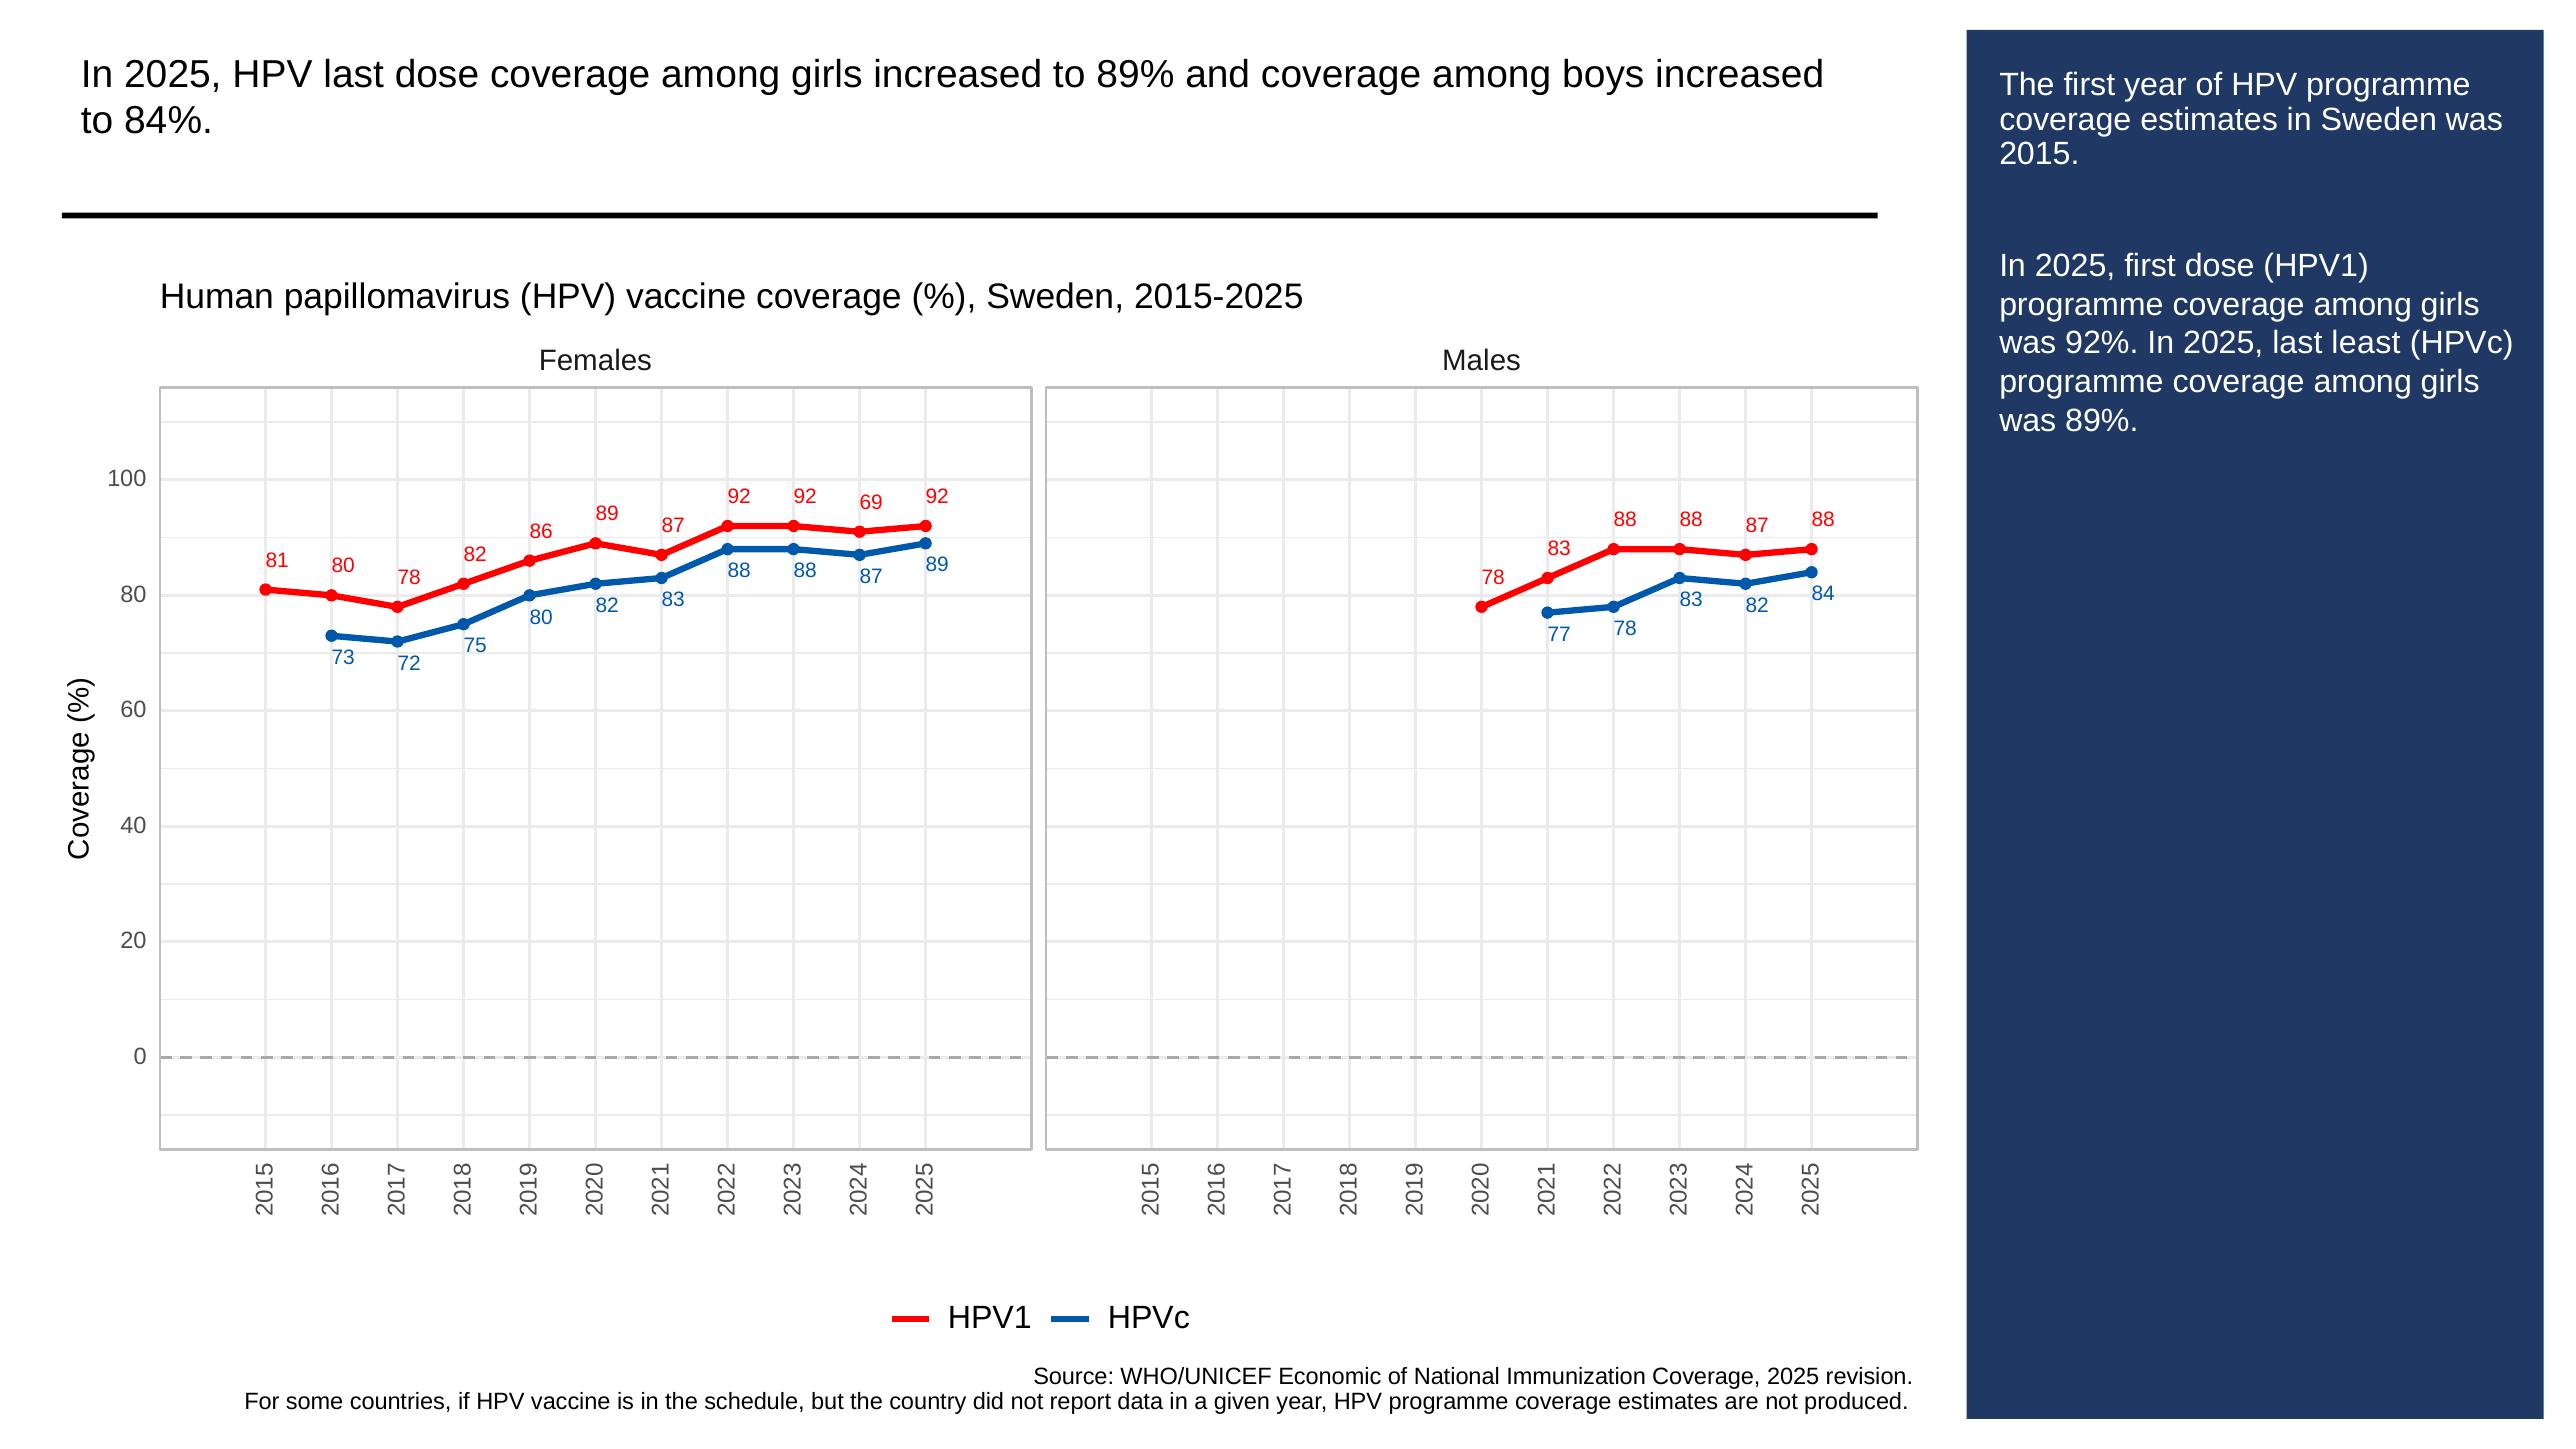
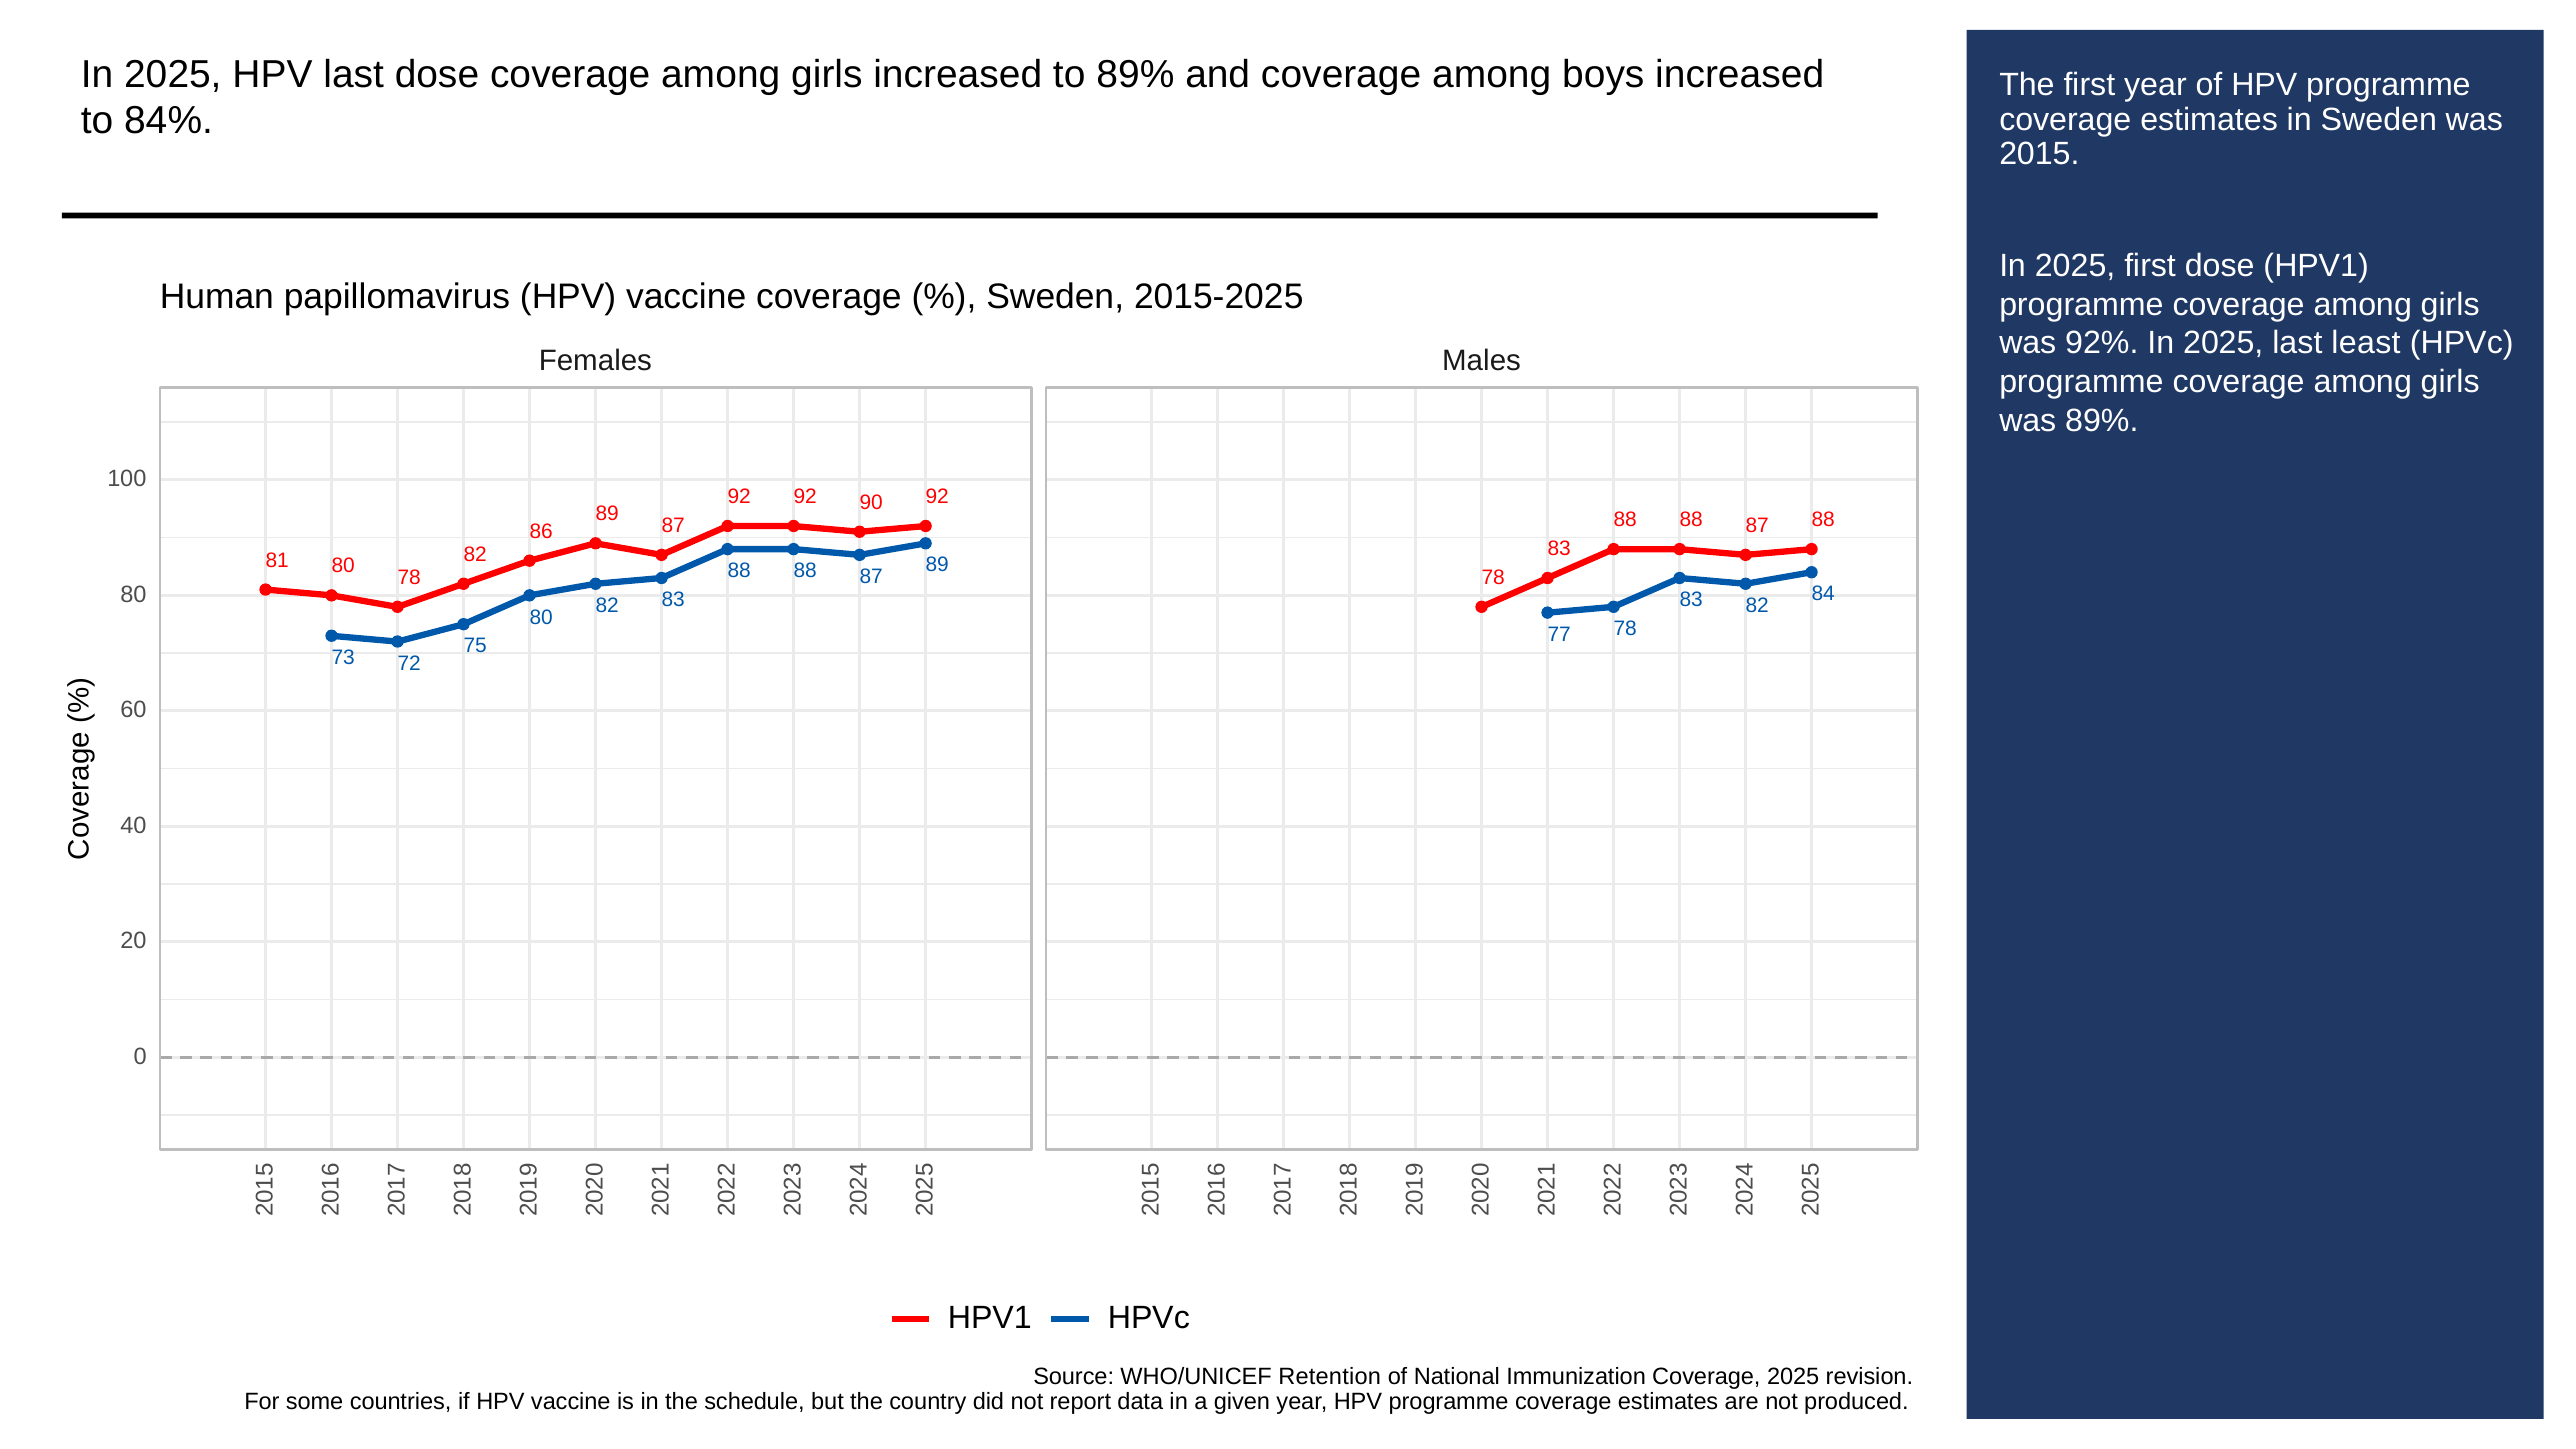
69: 69 -> 90
Economic: Economic -> Retention
